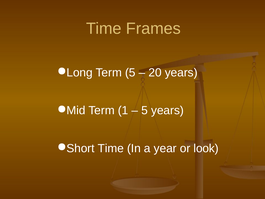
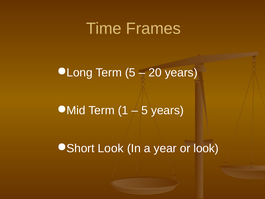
Short Time: Time -> Look
